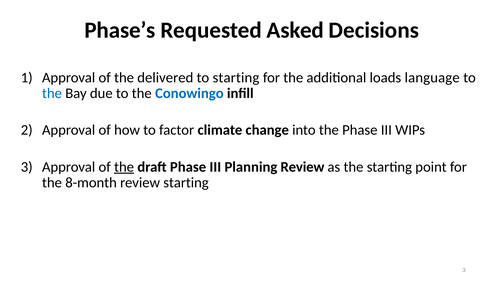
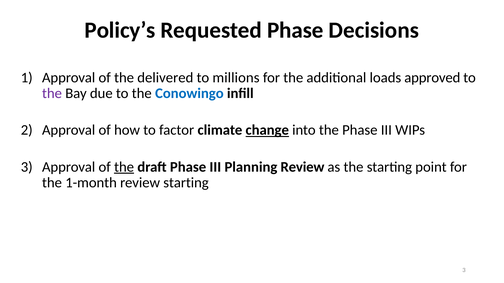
Phase’s: Phase’s -> Policy’s
Requested Asked: Asked -> Phase
to starting: starting -> millions
language: language -> approved
the at (52, 94) colour: blue -> purple
change underline: none -> present
8-month: 8-month -> 1-month
